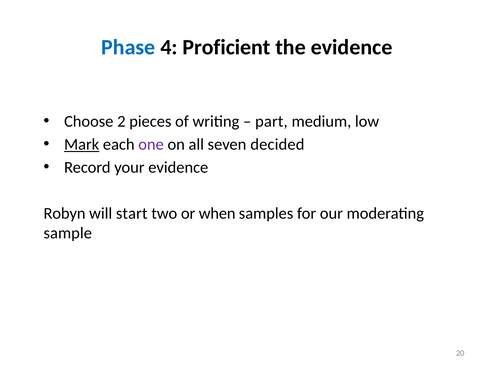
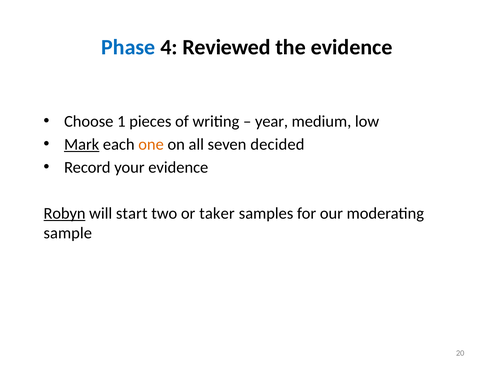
Proficient: Proficient -> Reviewed
2: 2 -> 1
part: part -> year
one colour: purple -> orange
Robyn underline: none -> present
when: when -> taker
